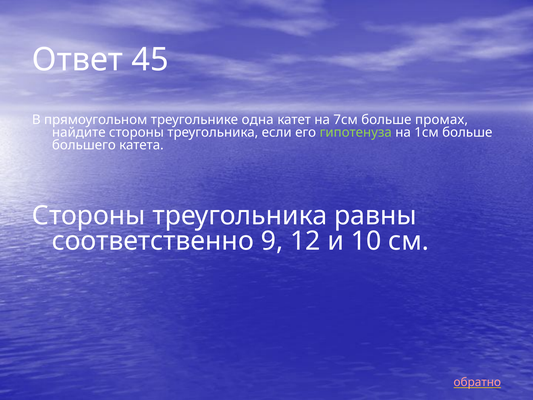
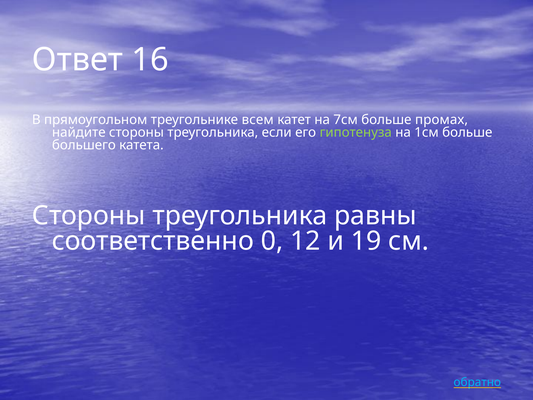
45: 45 -> 16
одна: одна -> всем
9: 9 -> 0
10: 10 -> 19
обратно colour: pink -> light blue
